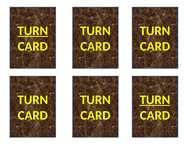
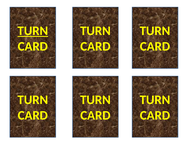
TURN at (155, 99) underline: present -> none
